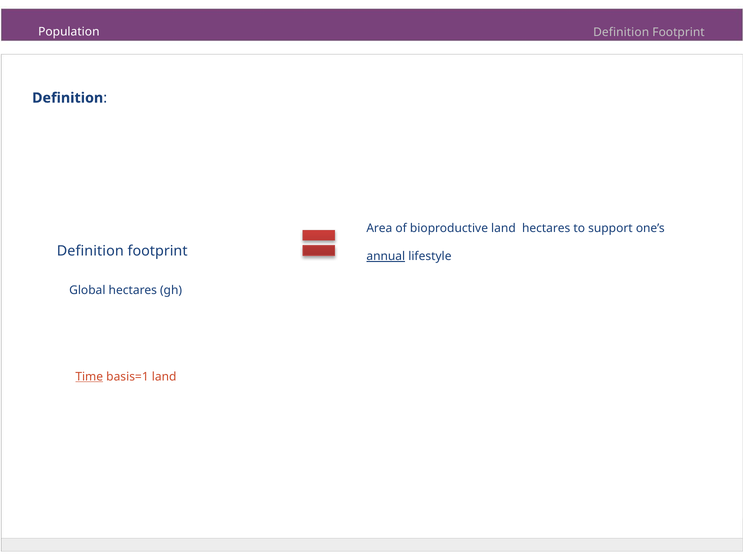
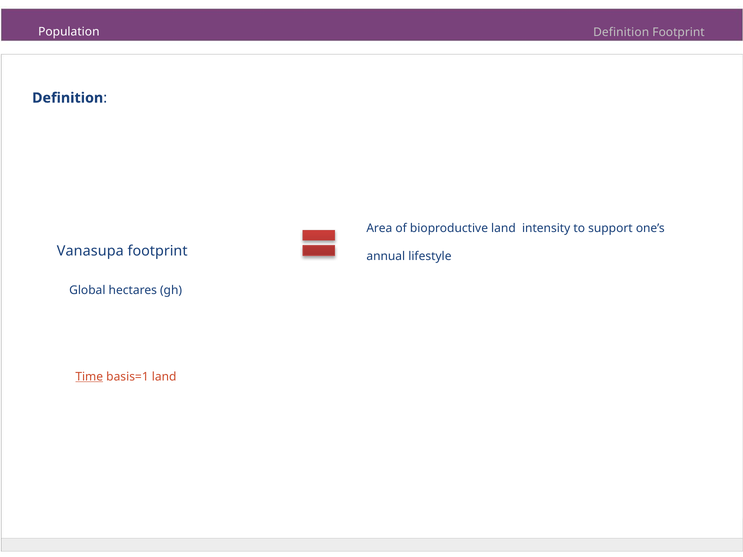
land hectares: hectares -> intensity
Definition at (90, 251): Definition -> Vanasupa
annual underline: present -> none
